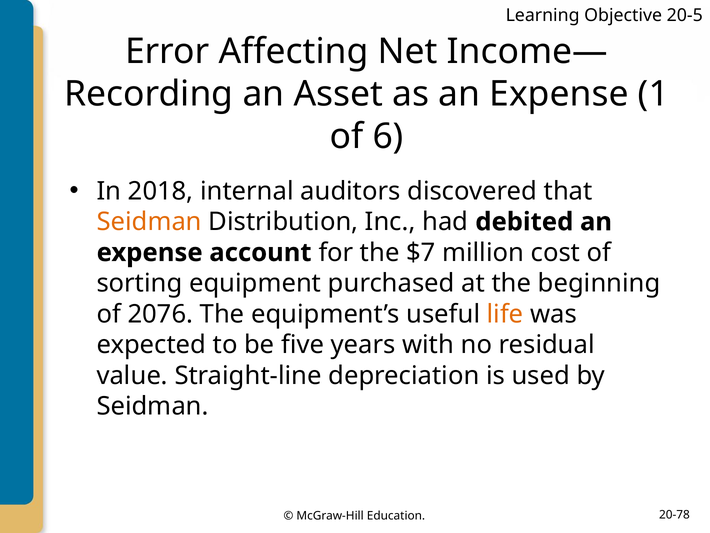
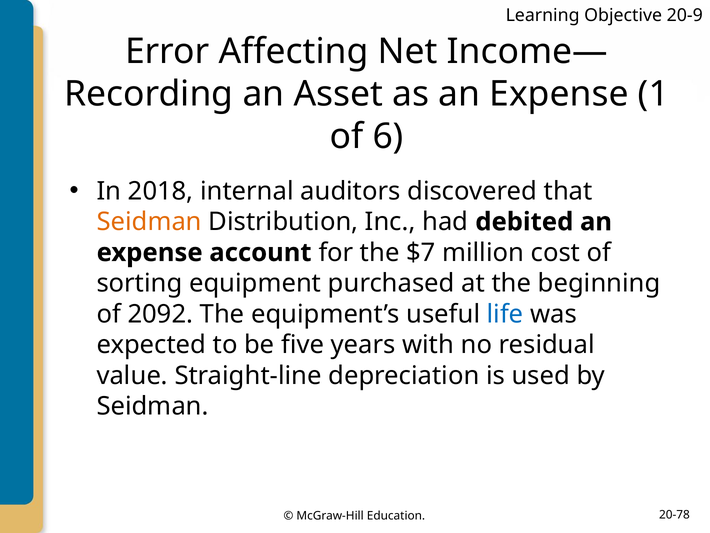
20-5: 20-5 -> 20-9
2076: 2076 -> 2092
life colour: orange -> blue
